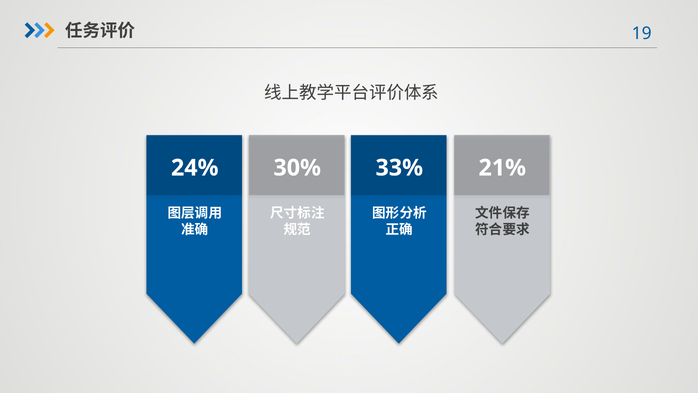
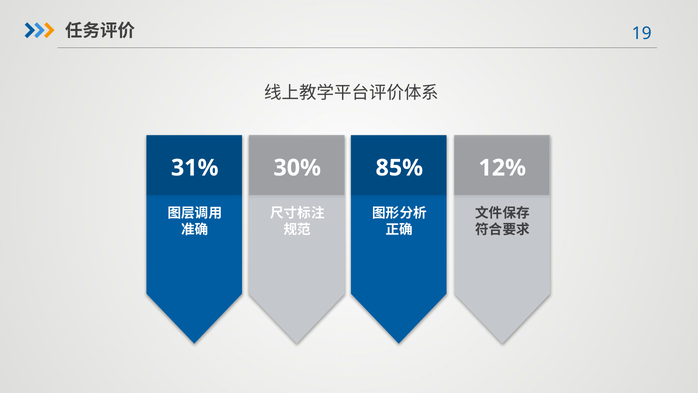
24%: 24% -> 31%
33%: 33% -> 85%
21%: 21% -> 12%
